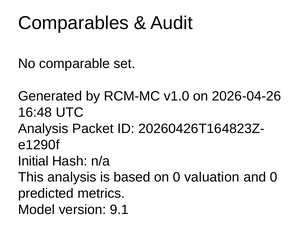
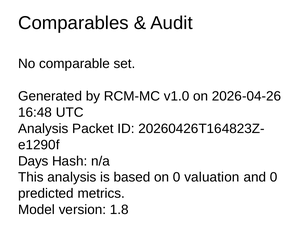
Initial: Initial -> Days
9.1: 9.1 -> 1.8
